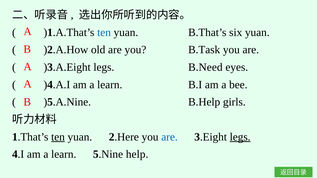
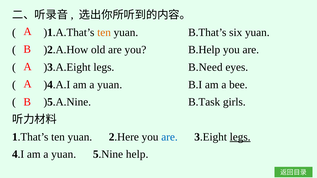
ten at (104, 32) colour: blue -> orange
B.Task: B.Task -> B.Help
)4.A.I am a learn: learn -> yuan
B.Help: B.Help -> B.Task
ten at (58, 137) underline: present -> none
4.I am a learn: learn -> yuan
